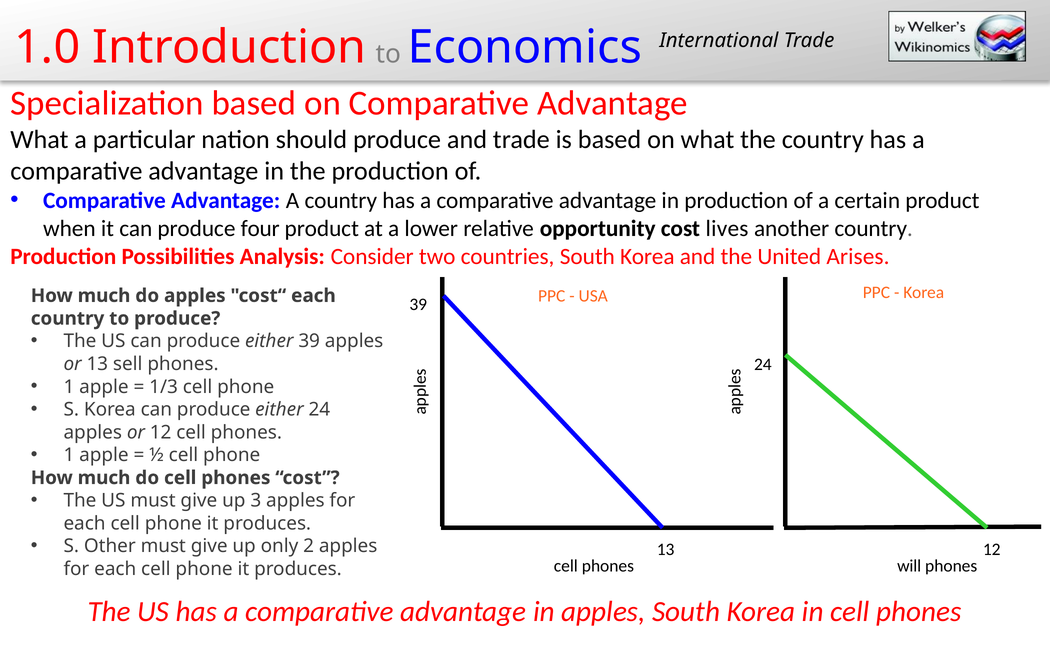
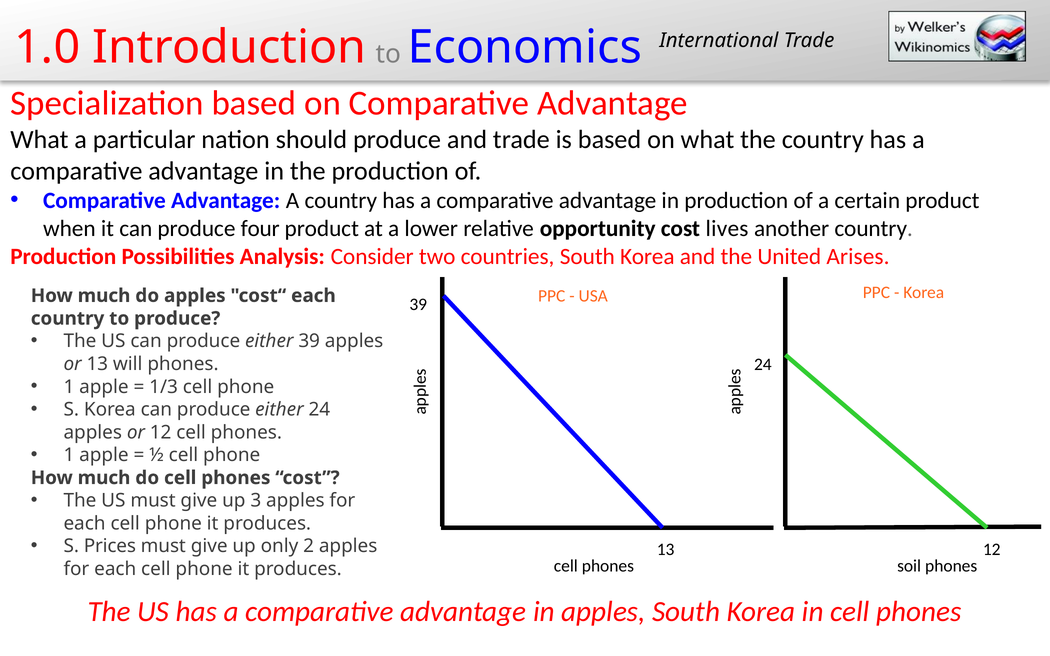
sell: sell -> will
Other: Other -> Prices
will: will -> soil
